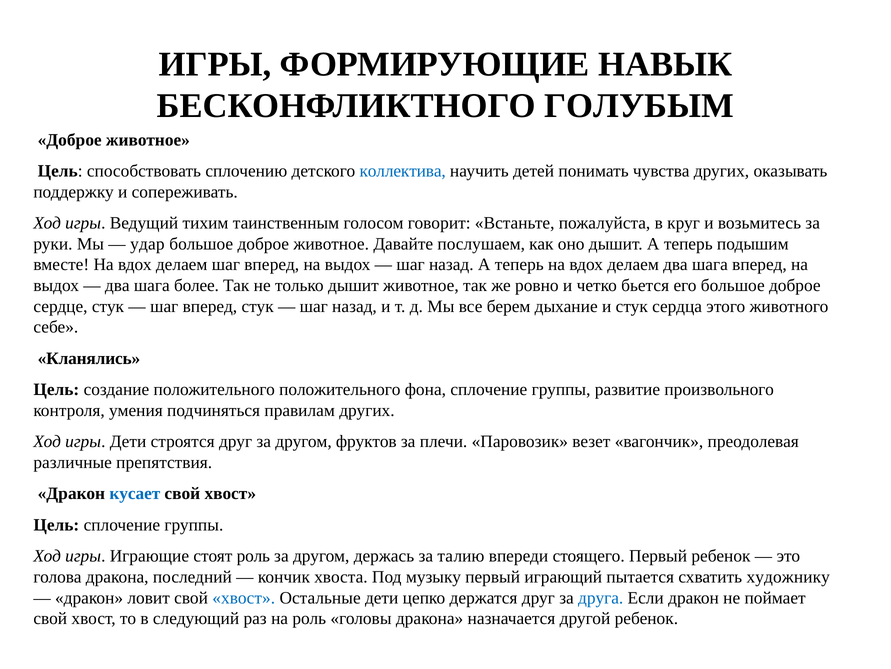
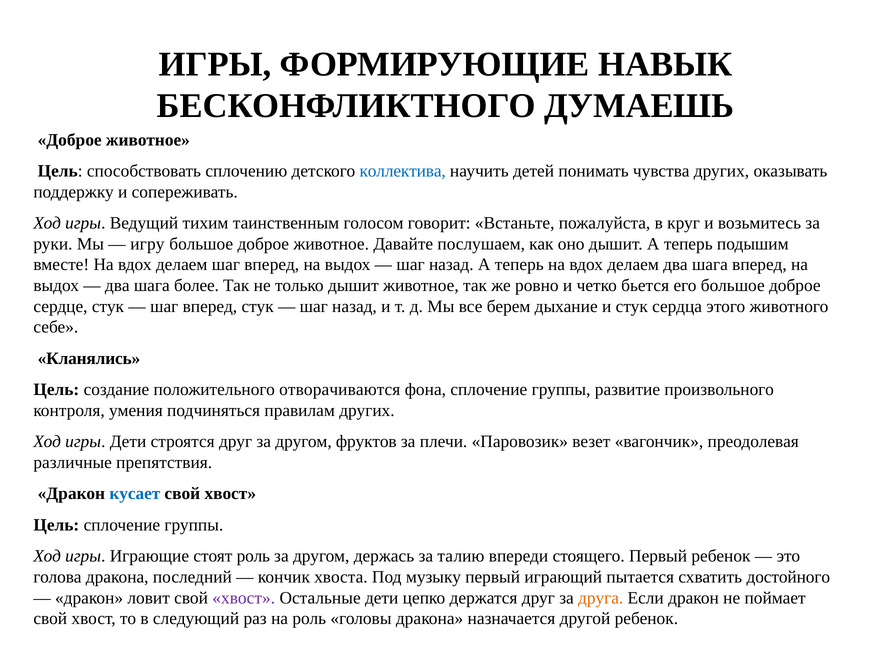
ГОЛУБЫМ: ГОЛУБЫМ -> ДУМАЕШЬ
удар: удар -> игру
положительного положительного: положительного -> отворачиваются
художнику: художнику -> достойного
хвост at (244, 597) colour: blue -> purple
друга colour: blue -> orange
